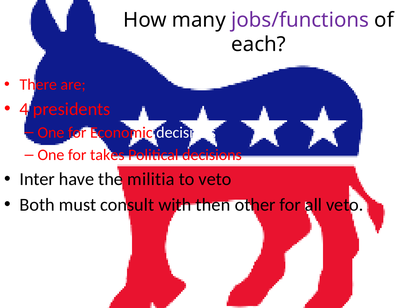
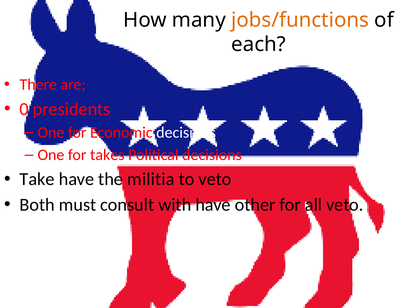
jobs/functions colour: purple -> orange
4: 4 -> 0
Inter: Inter -> Take
with then: then -> have
